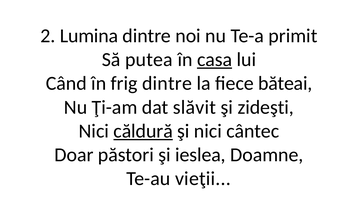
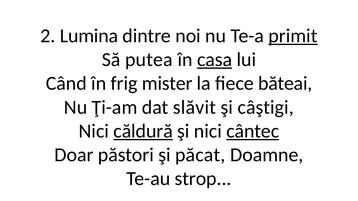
primit underline: none -> present
frig dintre: dintre -> mister
zideşti: zideşti -> câştigi
cântec underline: none -> present
ieslea: ieslea -> păcat
vieţii: vieţii -> strop
